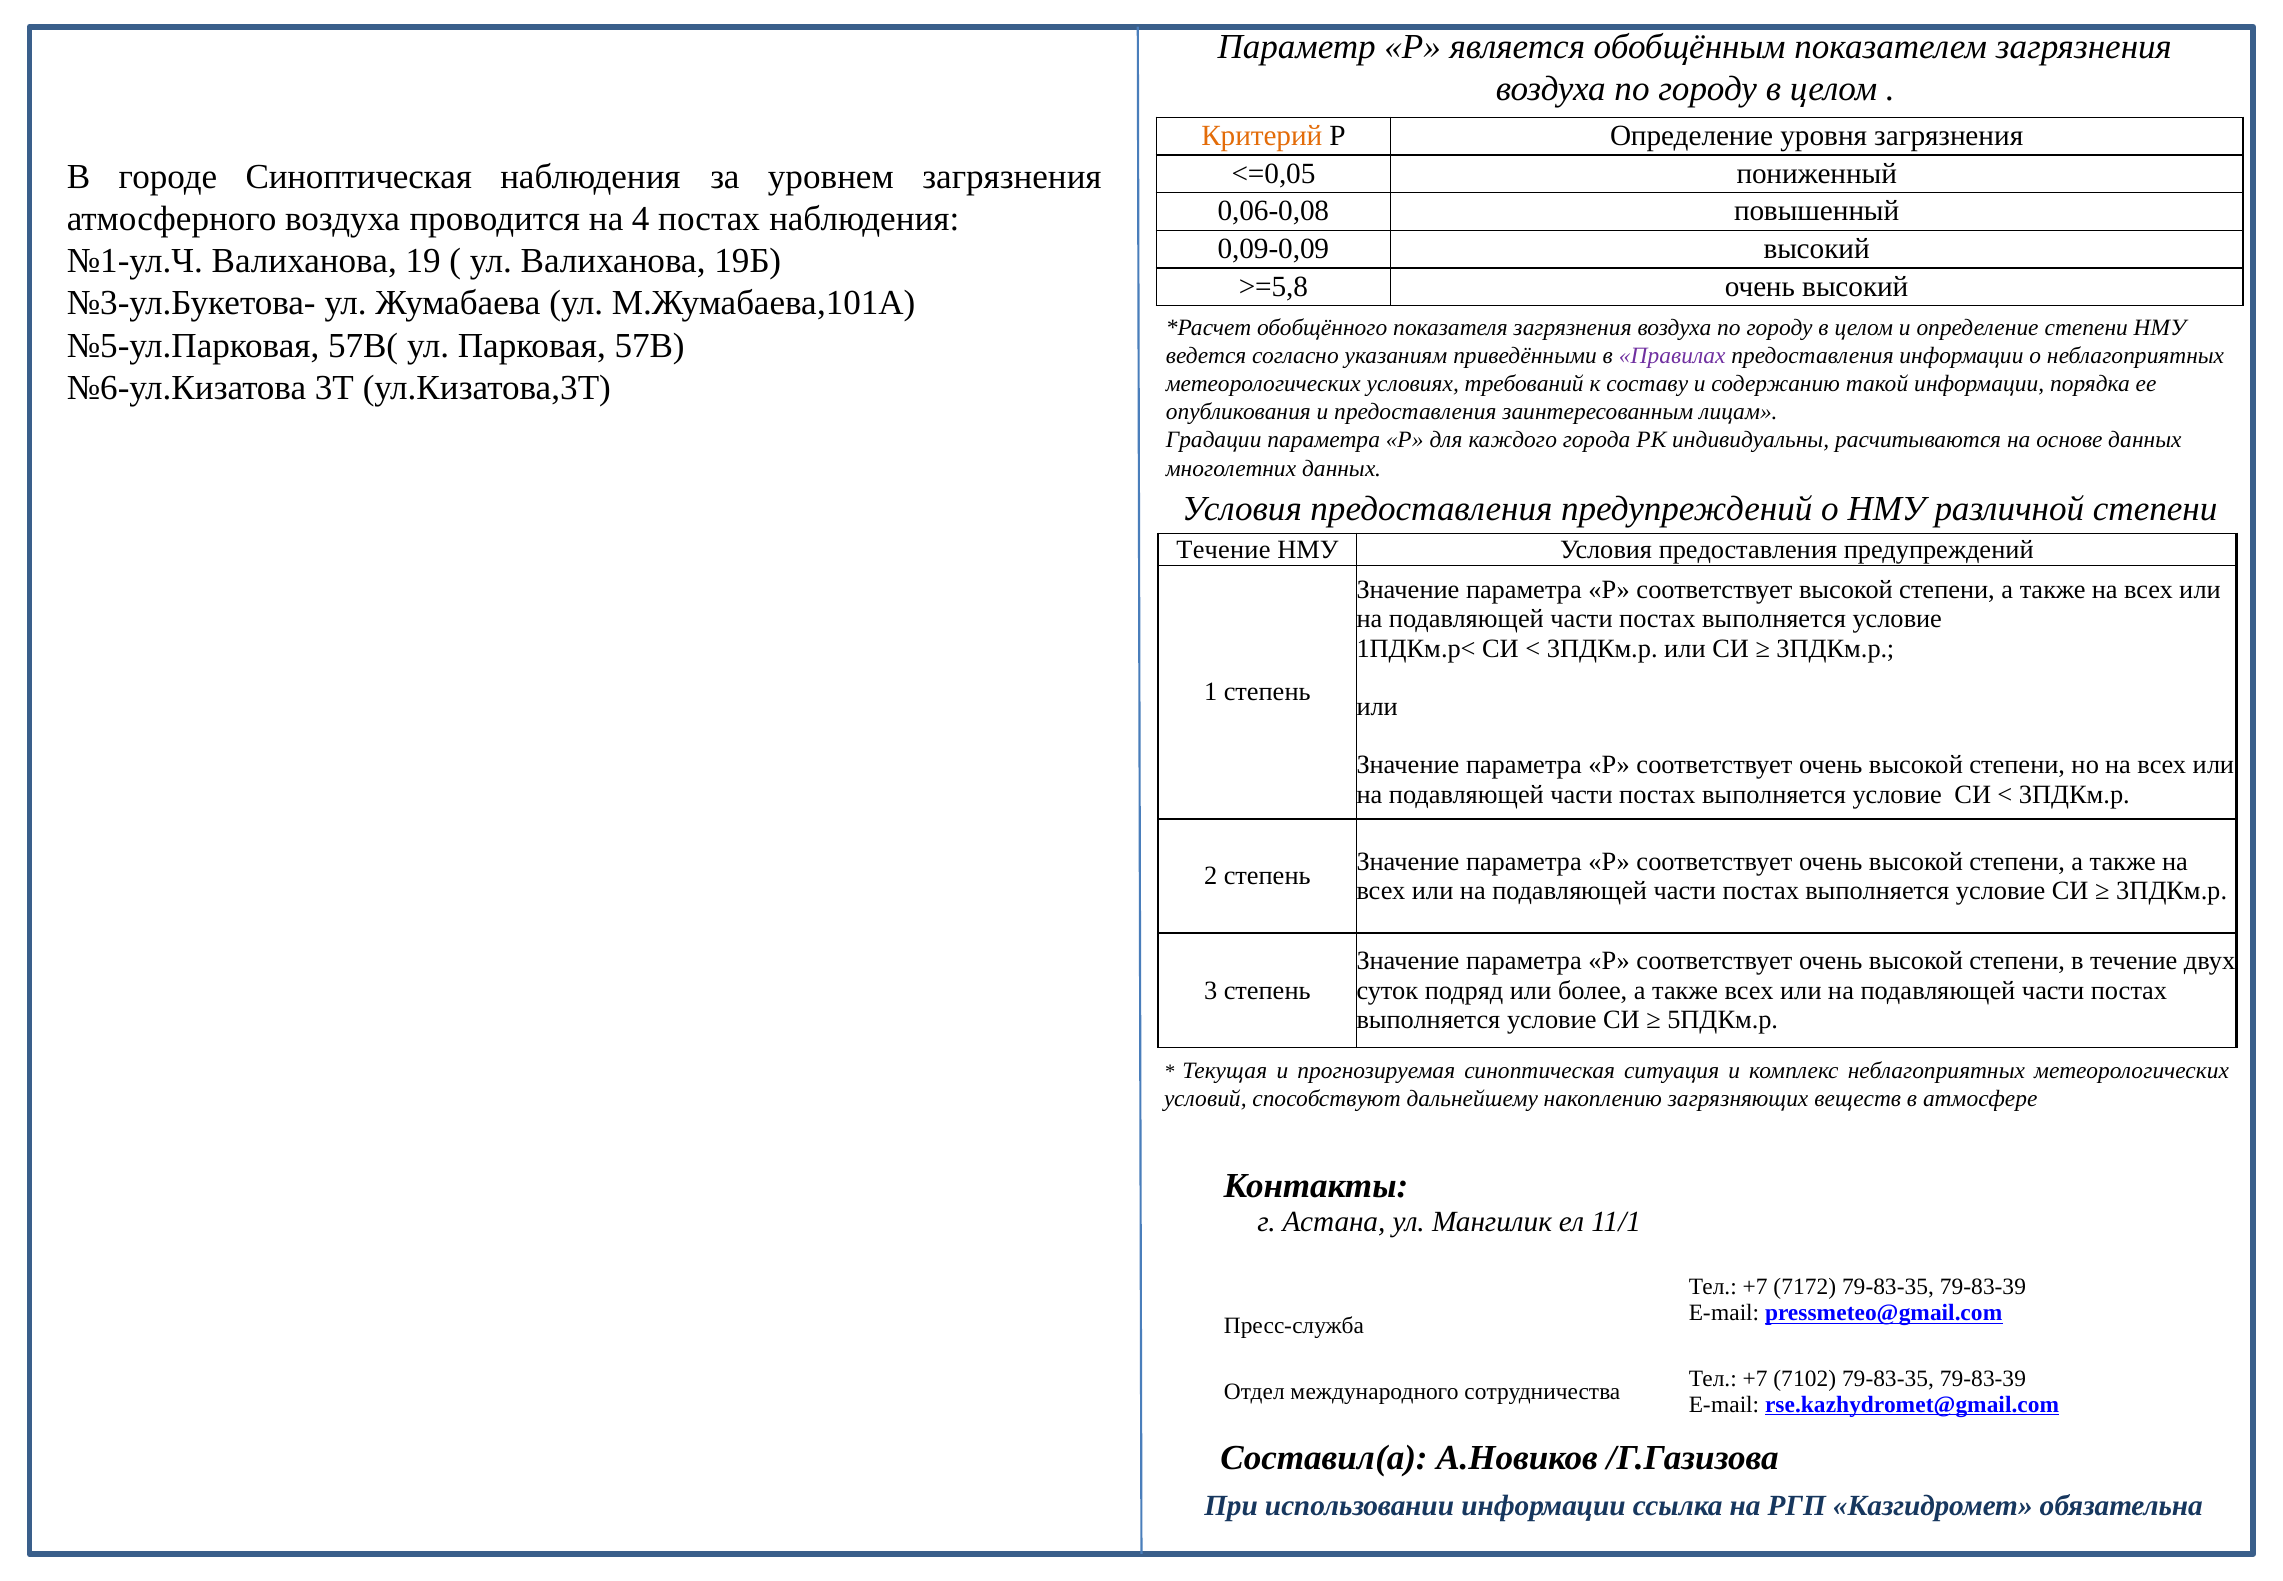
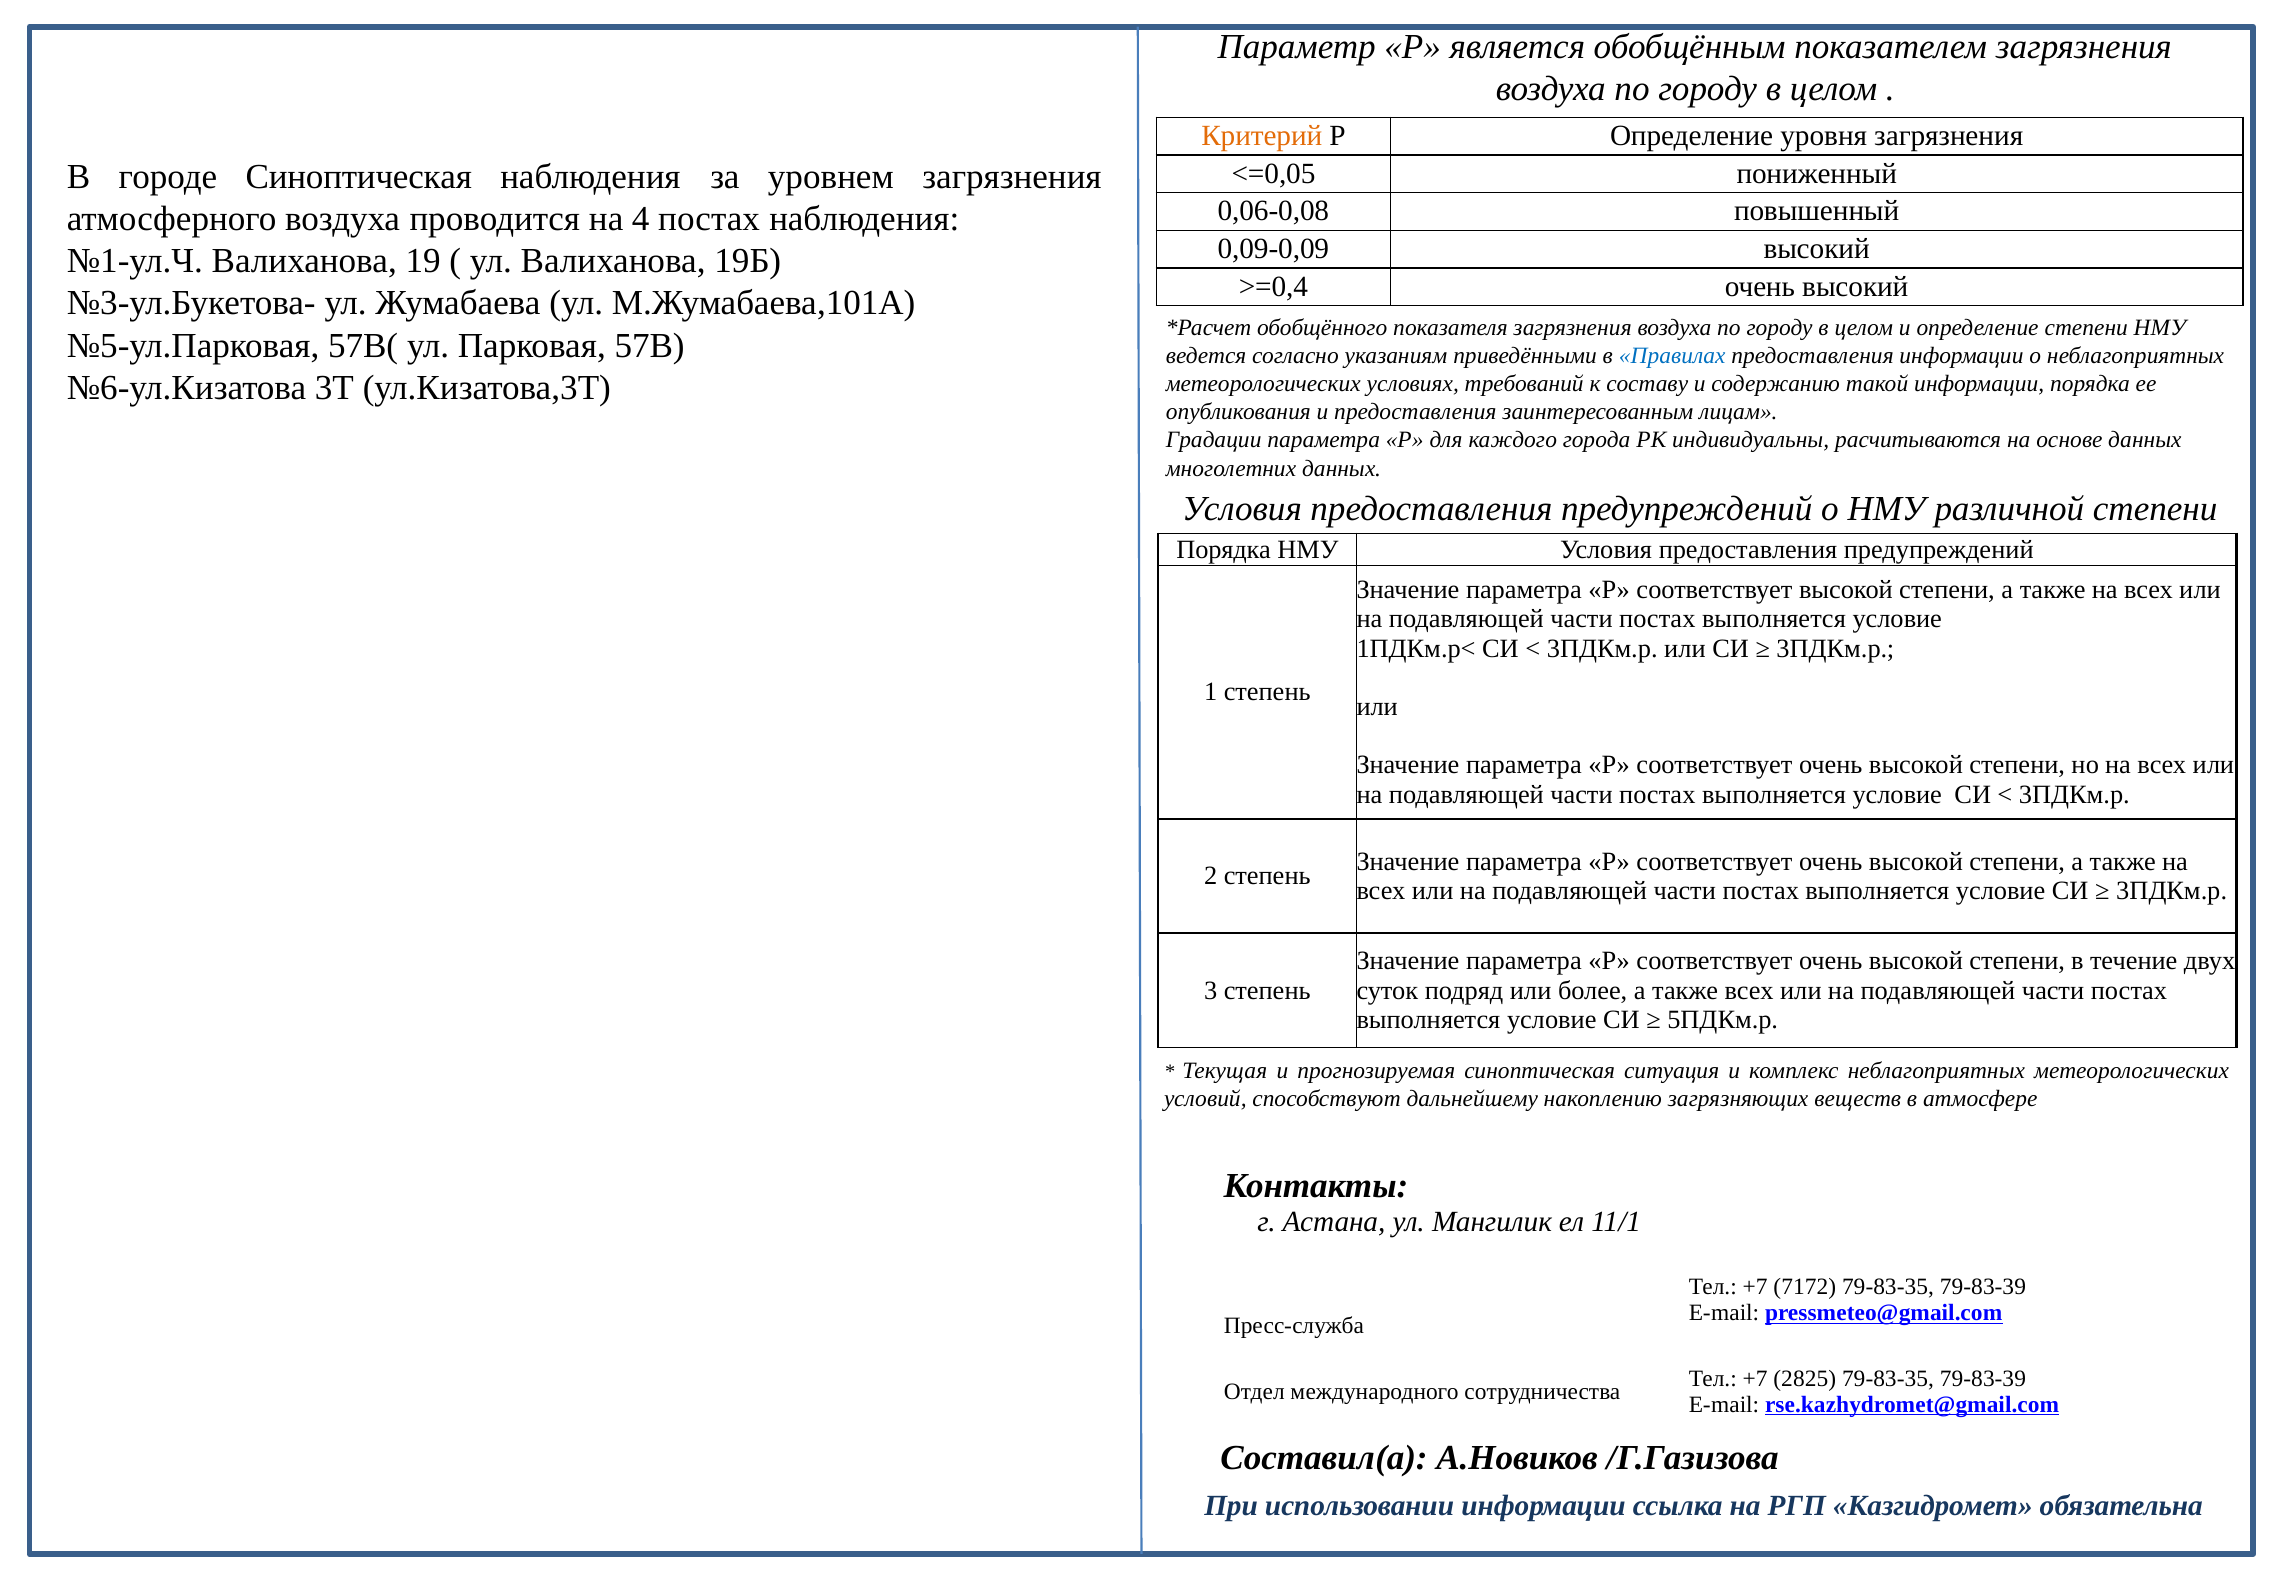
>=5,8: >=5,8 -> >=0,4
Правилах colour: purple -> blue
Течение at (1223, 549): Течение -> Порядка
7102: 7102 -> 2825
